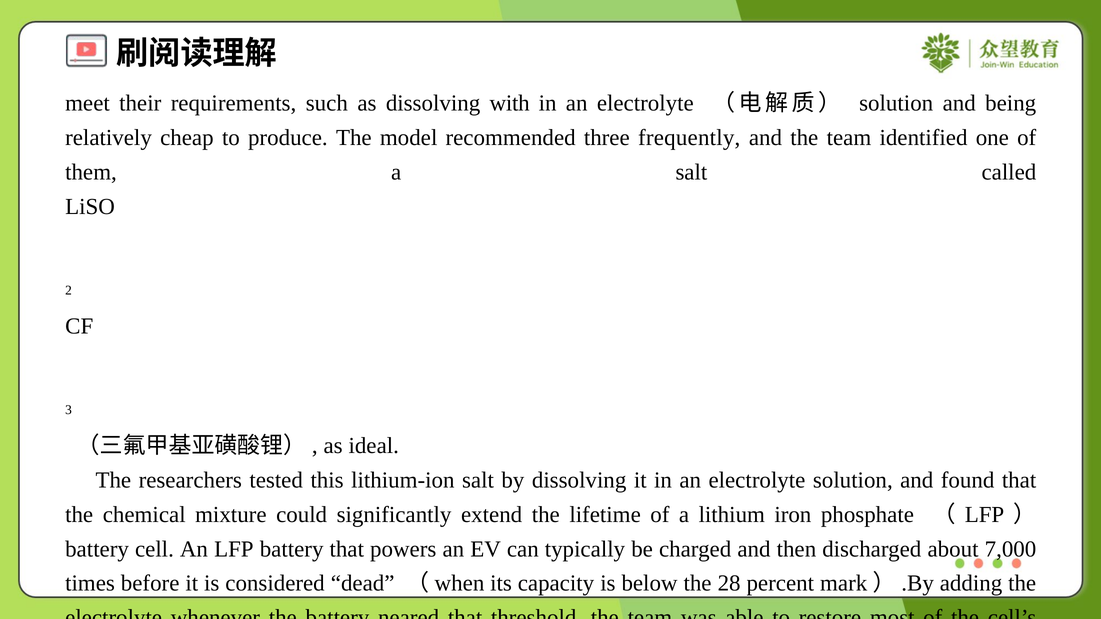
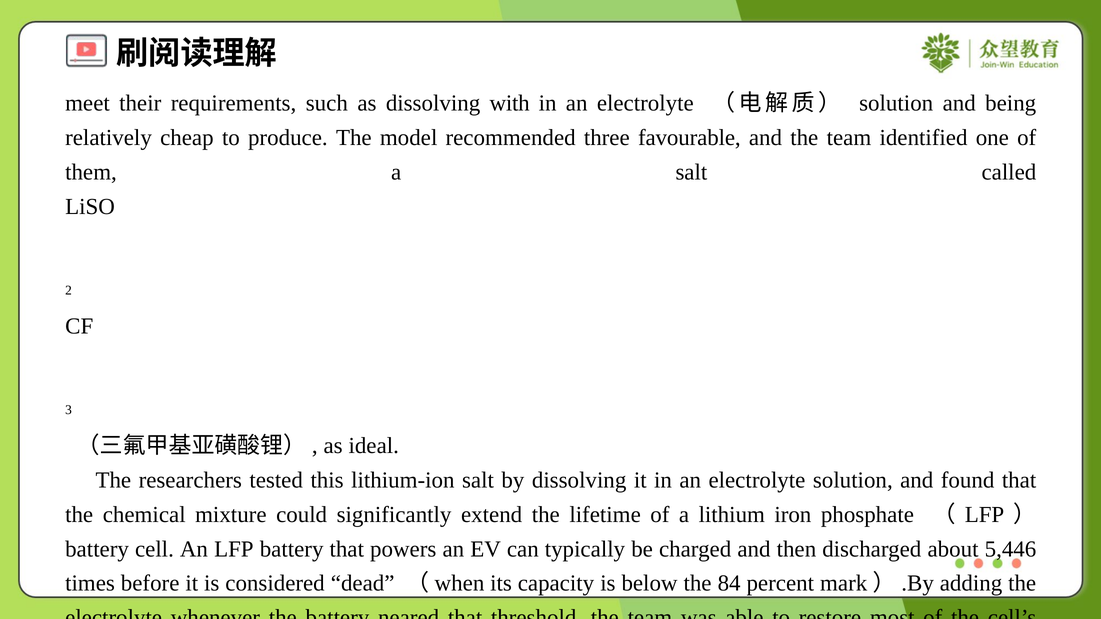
frequently: frequently -> favourable
7,000: 7,000 -> 5,446
28: 28 -> 84
